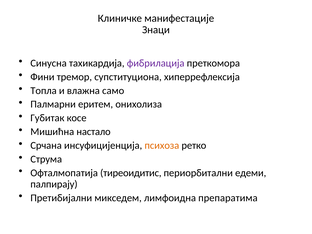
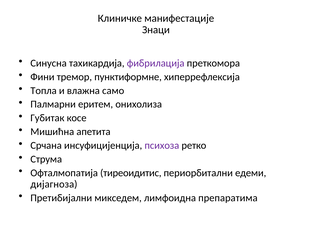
супституциона: супституциона -> пунктиформне
настало: настало -> апетита
психоза colour: orange -> purple
палпирају: палпирају -> дијагноза
